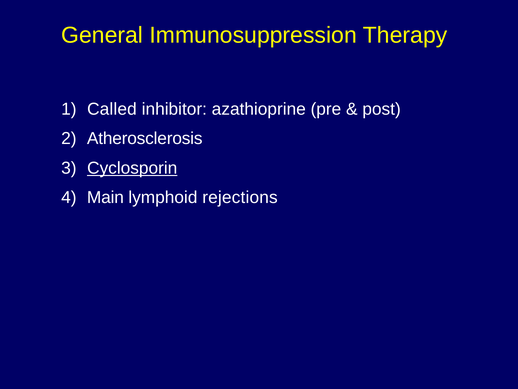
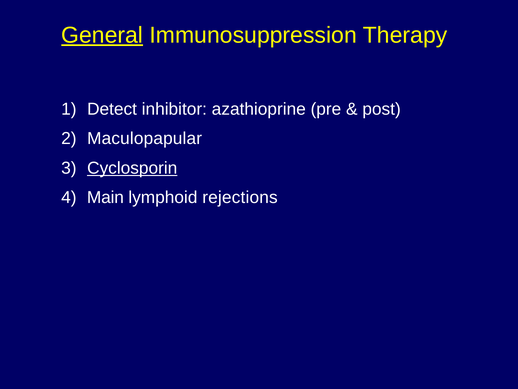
General underline: none -> present
Called: Called -> Detect
Atherosclerosis: Atherosclerosis -> Maculopapular
